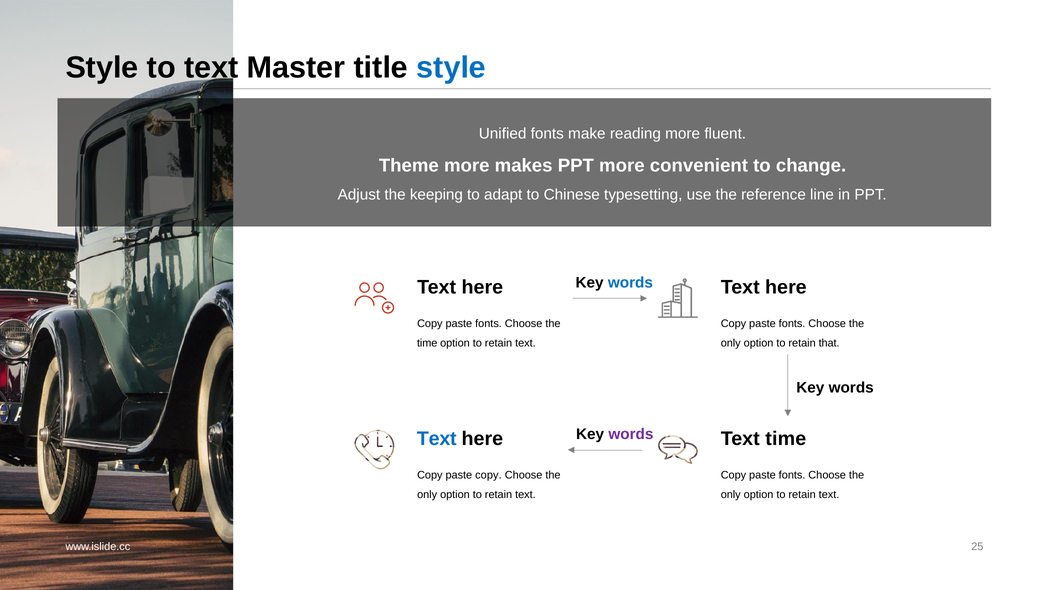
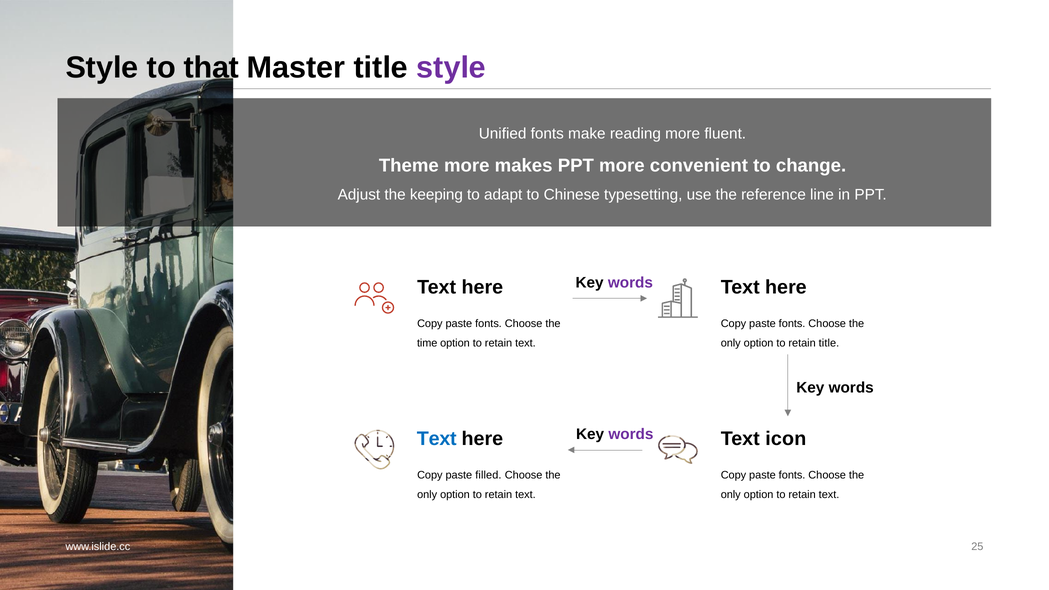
to text: text -> that
style at (451, 68) colour: blue -> purple
words at (630, 283) colour: blue -> purple
retain that: that -> title
Text time: time -> icon
paste copy: copy -> filled
